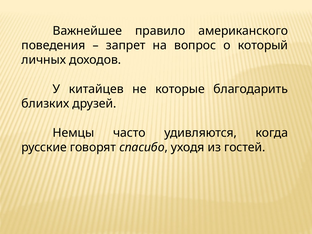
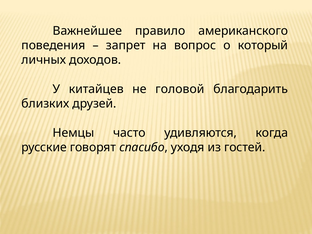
которые: которые -> головой
